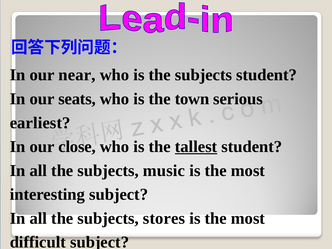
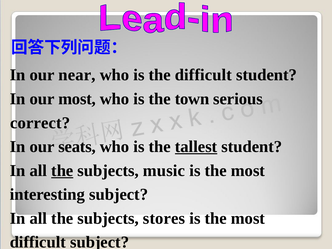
is the subjects: subjects -> difficult
our seats: seats -> most
earliest: earliest -> correct
close: close -> seats
the at (62, 171) underline: none -> present
